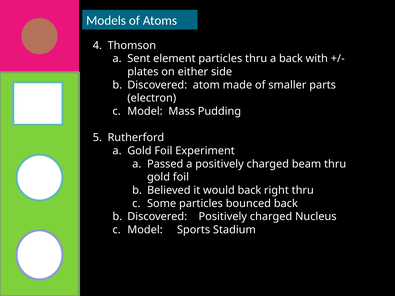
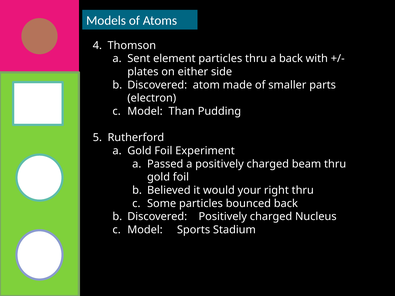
Mass: Mass -> Than
would back: back -> your
